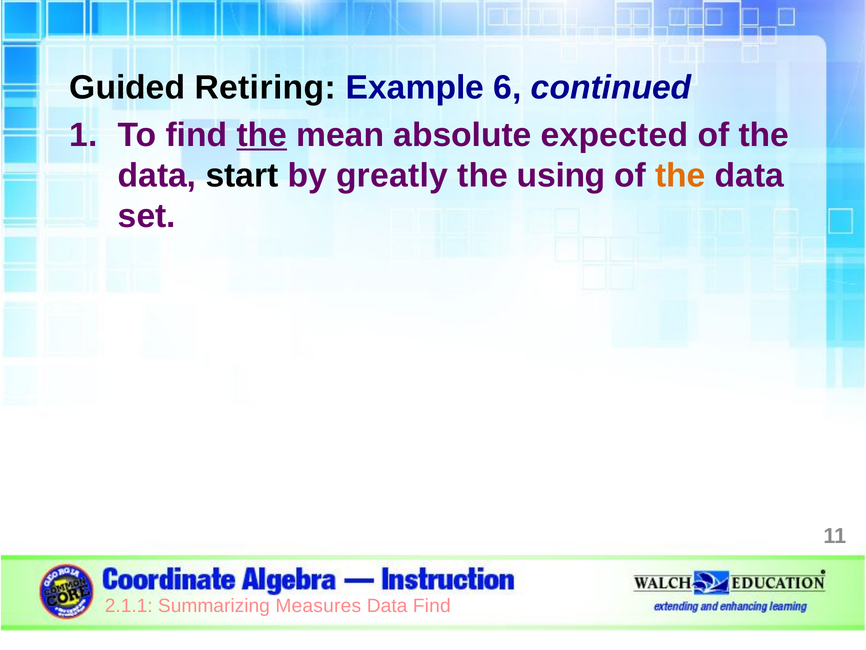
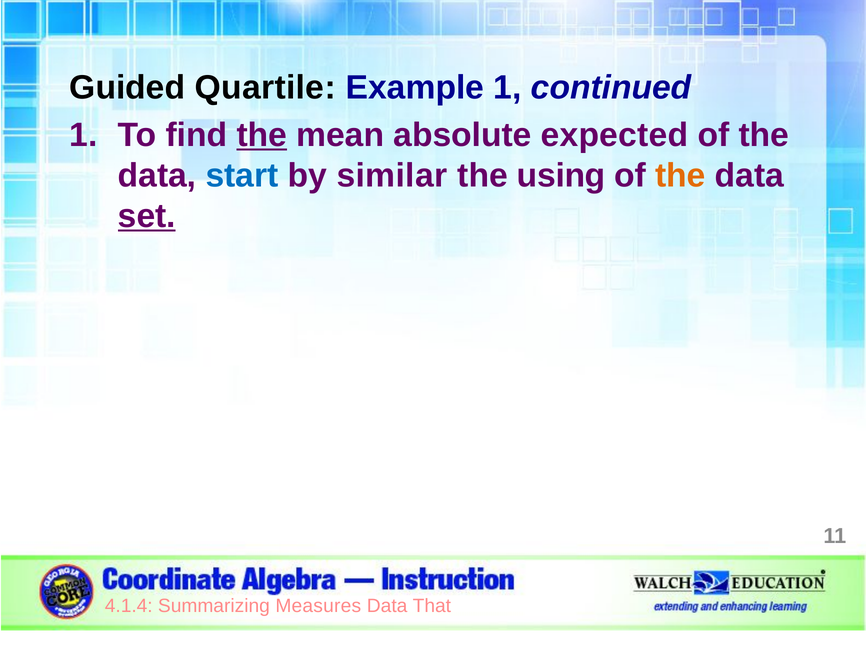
Retiring: Retiring -> Quartile
Example 6: 6 -> 1
start colour: black -> blue
greatly: greatly -> similar
set underline: none -> present
2.1.1: 2.1.1 -> 4.1.4
Data Find: Find -> That
